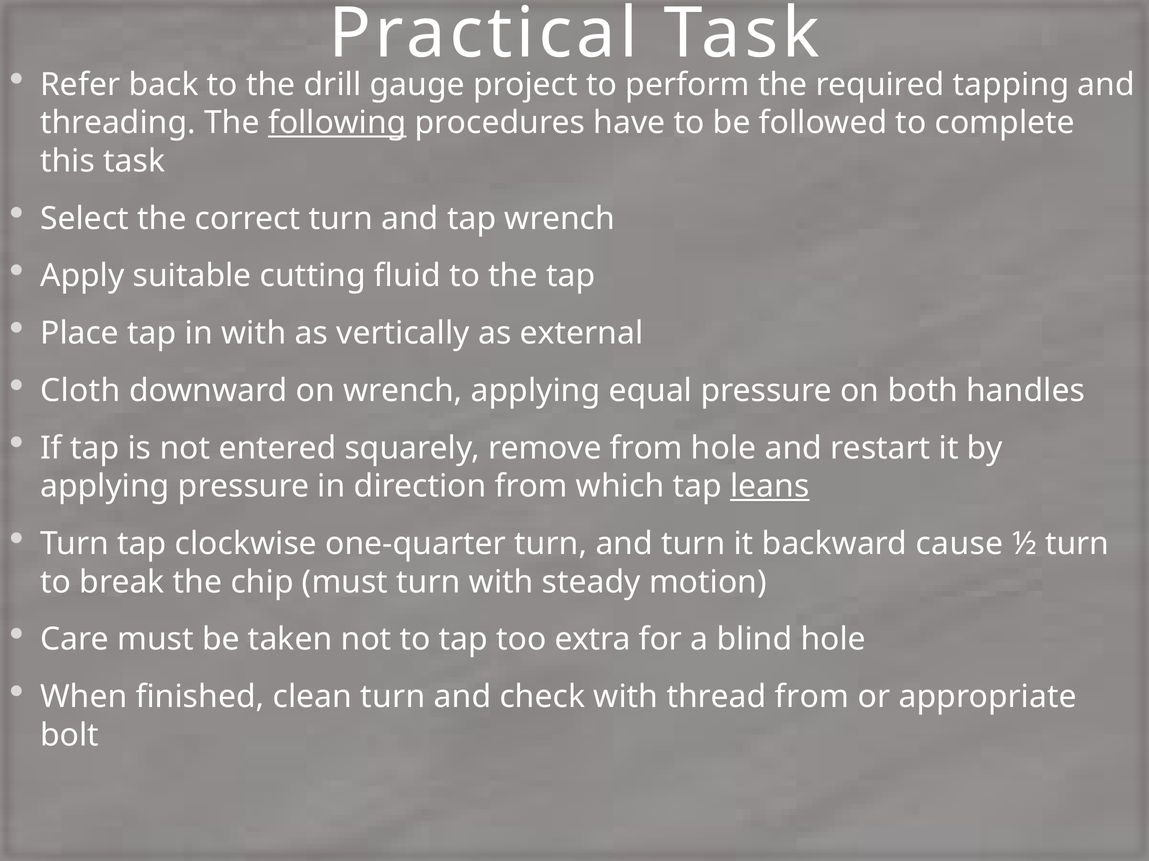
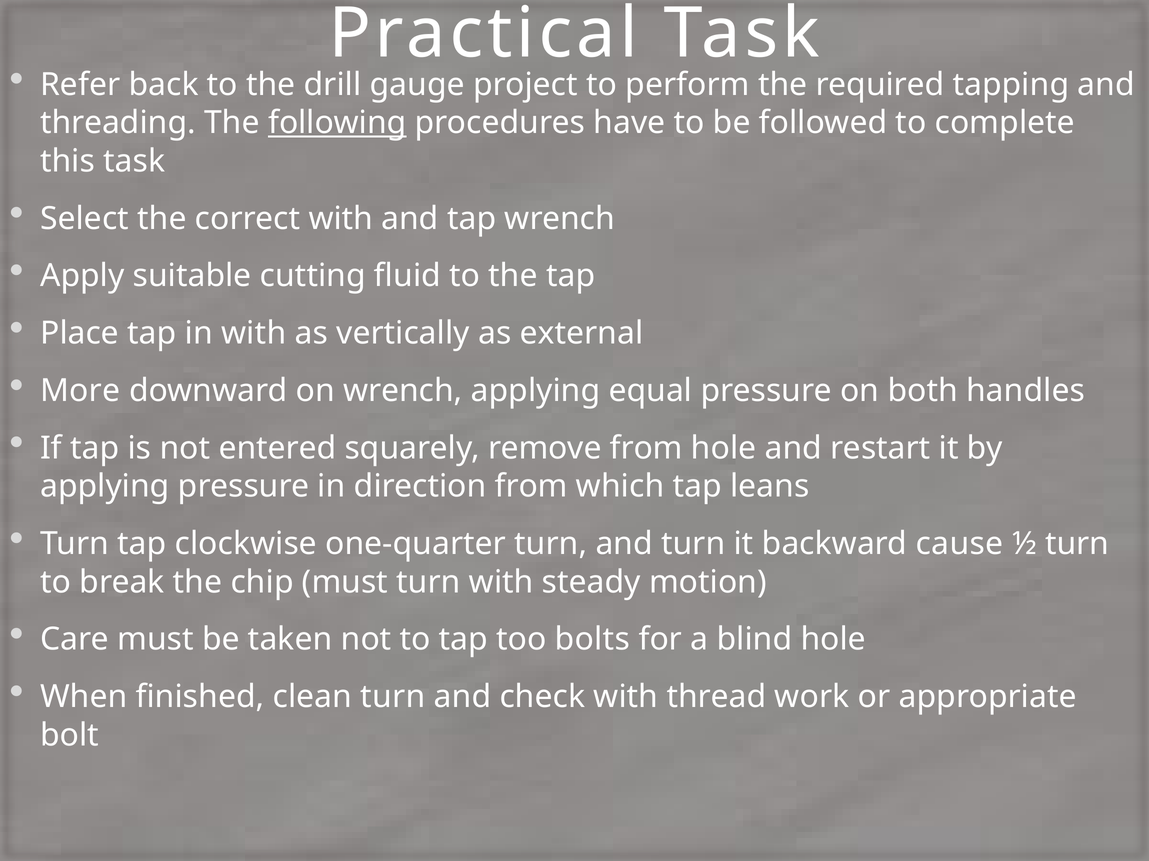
correct turn: turn -> with
Cloth: Cloth -> More
leans underline: present -> none
extra: extra -> bolts
thread from: from -> work
